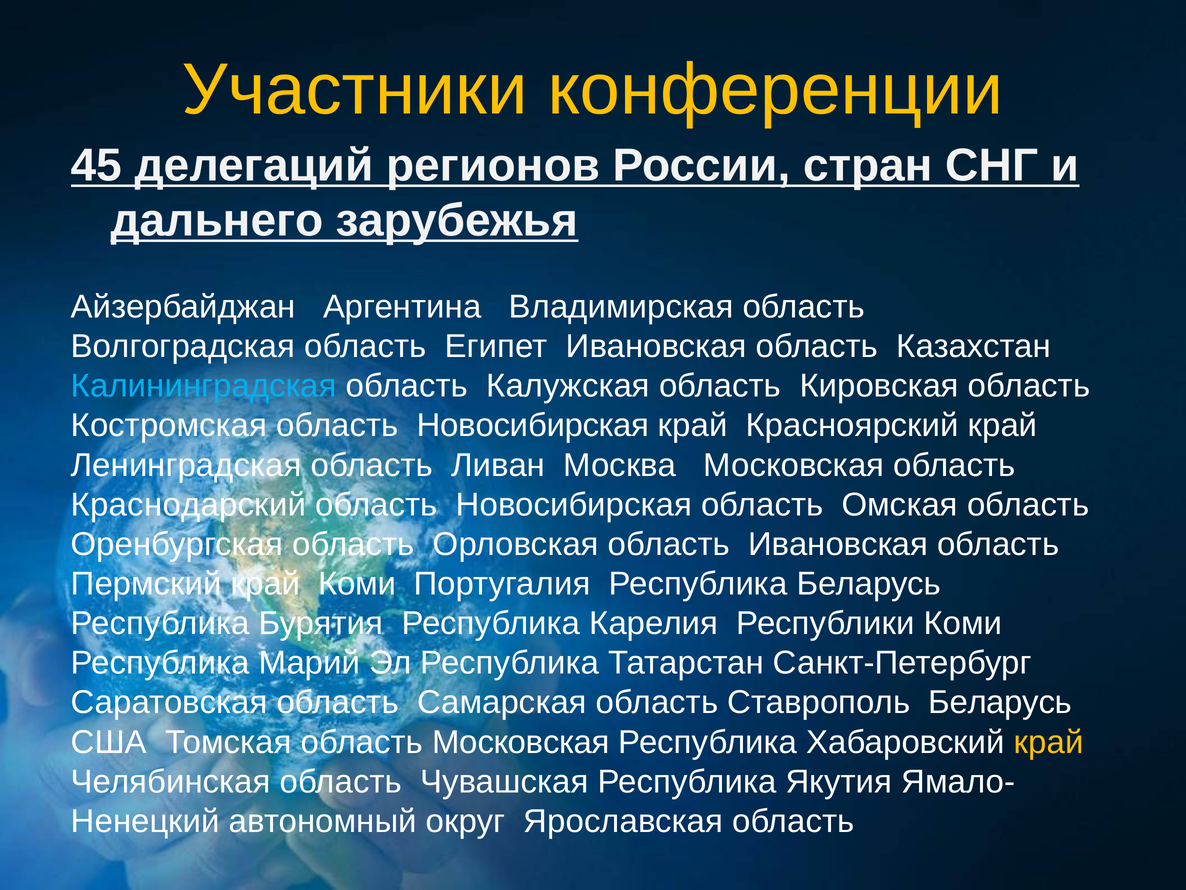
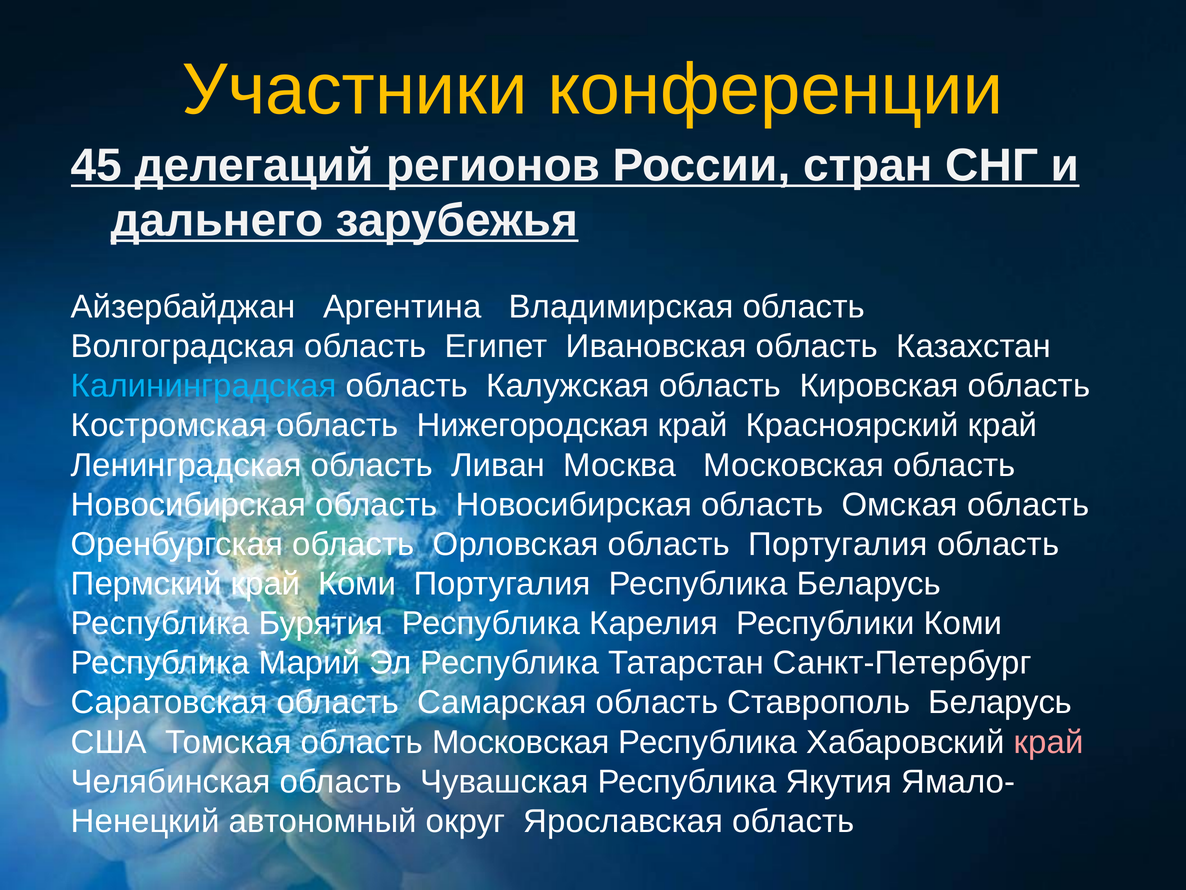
Костромская область Новосибирская: Новосибирская -> Нижегородская
Краснодарский at (188, 504): Краснодарский -> Новосибирская
область Ивановская: Ивановская -> Португалия
край at (1049, 742) colour: yellow -> pink
